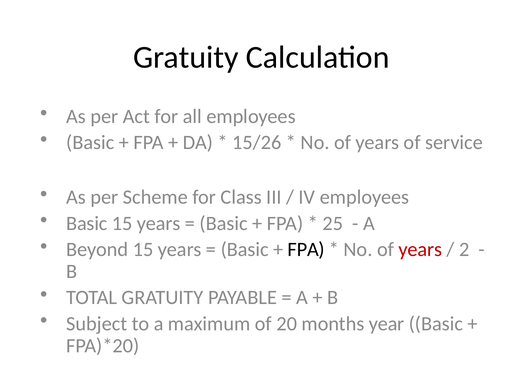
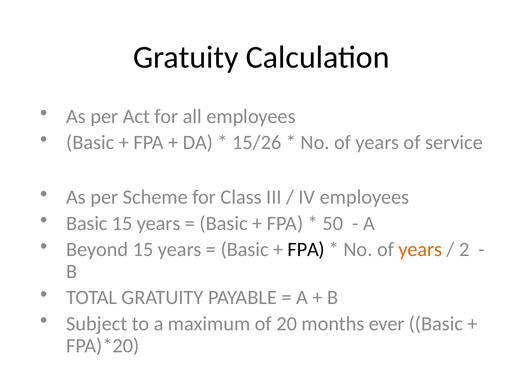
25: 25 -> 50
years at (420, 250) colour: red -> orange
year: year -> ever
